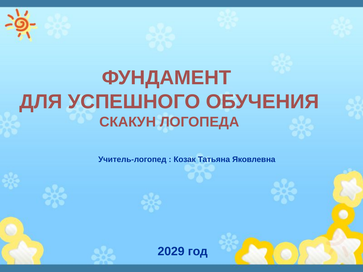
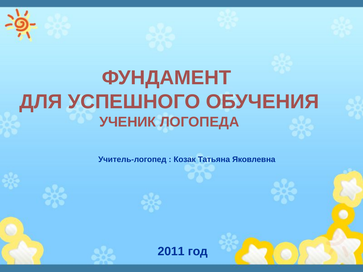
СКАКУН: СКАКУН -> УЧЕНИК
2029: 2029 -> 2011
